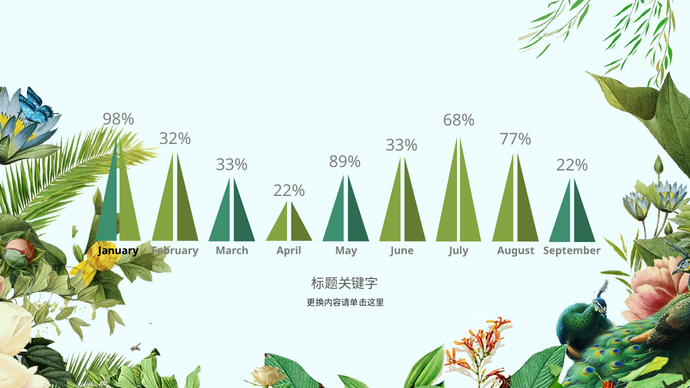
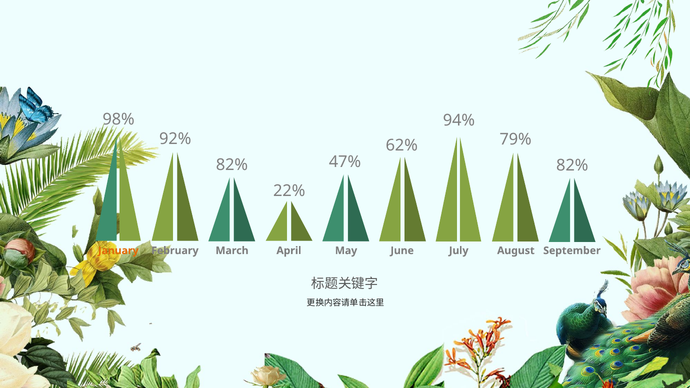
68%: 68% -> 94%
32%: 32% -> 92%
77%: 77% -> 79%
33% at (402, 145): 33% -> 62%
89%: 89% -> 47%
33% at (232, 165): 33% -> 82%
22% at (572, 165): 22% -> 82%
January colour: black -> orange
